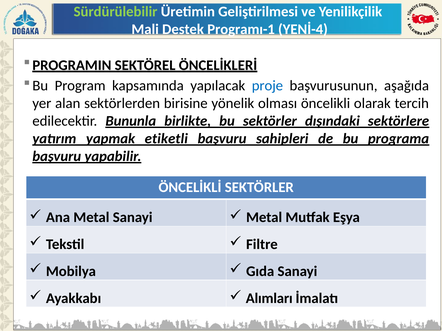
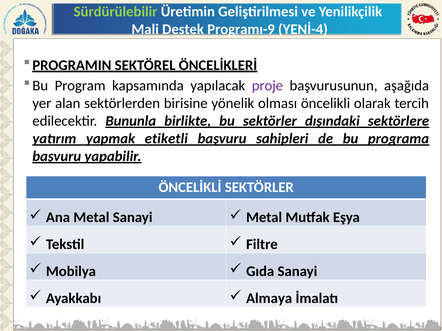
Programı-1: Programı-1 -> Programı-9
proje colour: blue -> purple
Alımları: Alımları -> Almaya
